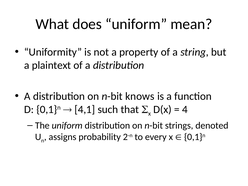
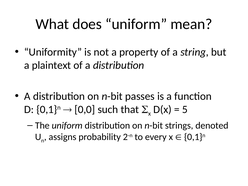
knows: knows -> passes
4,1: 4,1 -> 0,0
4: 4 -> 5
